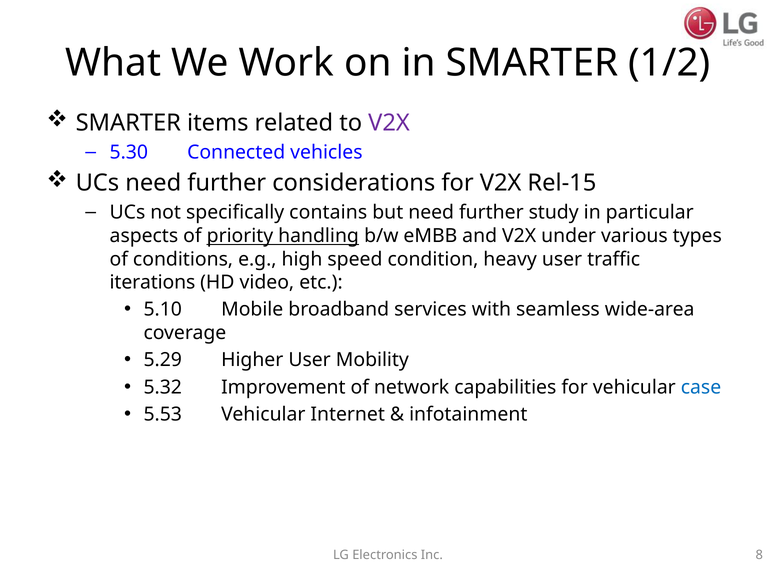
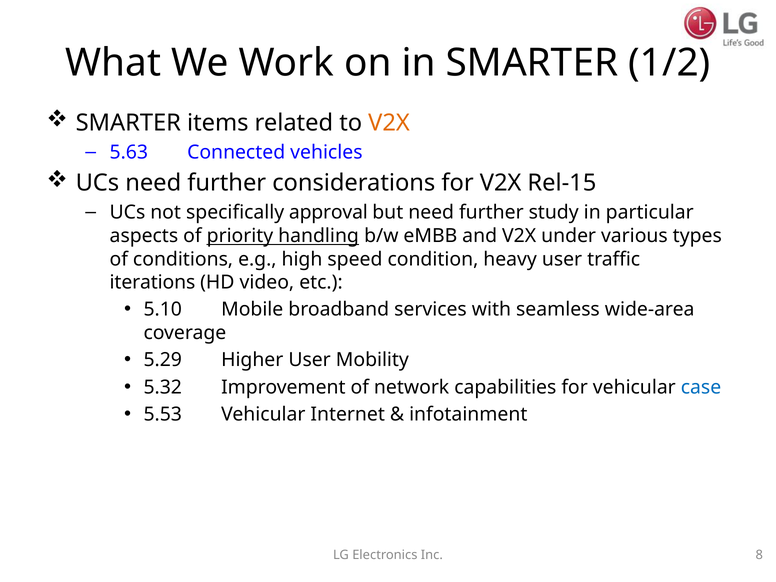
V2X at (389, 123) colour: purple -> orange
5.30: 5.30 -> 5.63
contains: contains -> approval
